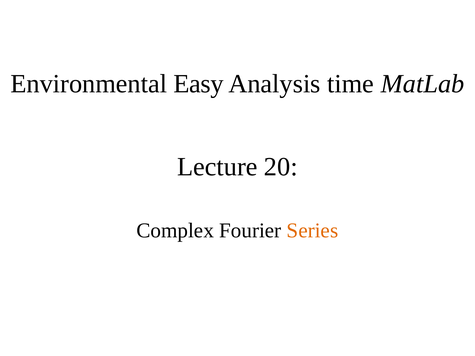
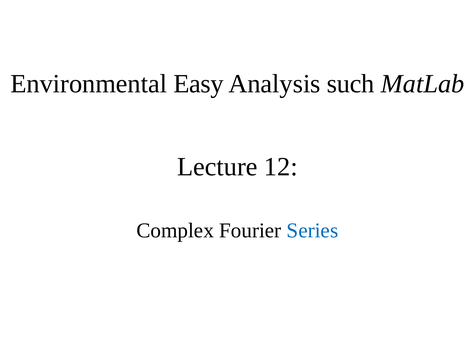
time: time -> such
20: 20 -> 12
Series colour: orange -> blue
